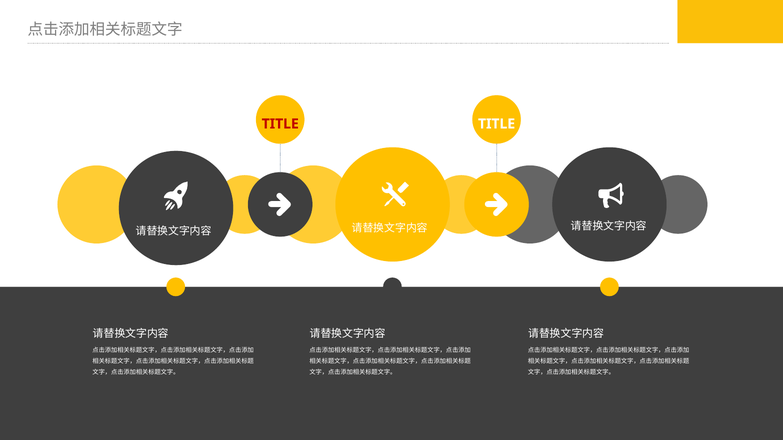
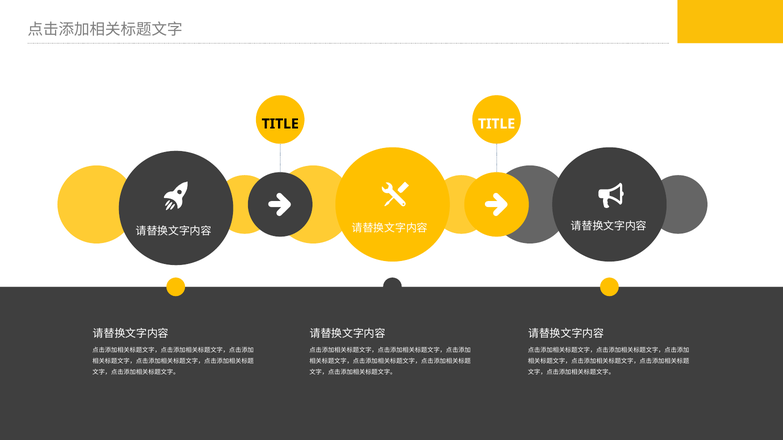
TITLE at (280, 124) colour: red -> black
